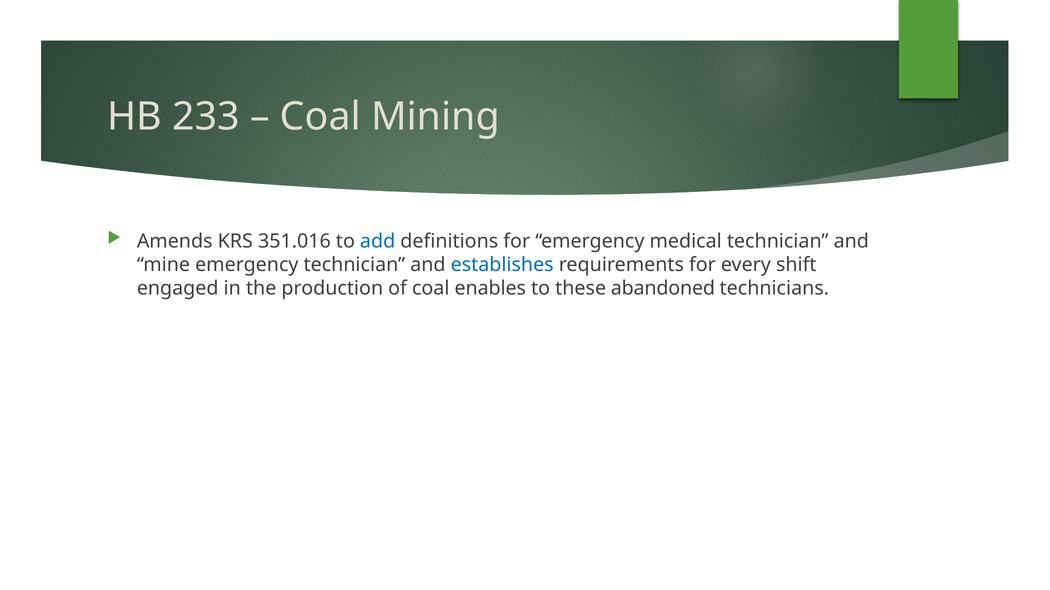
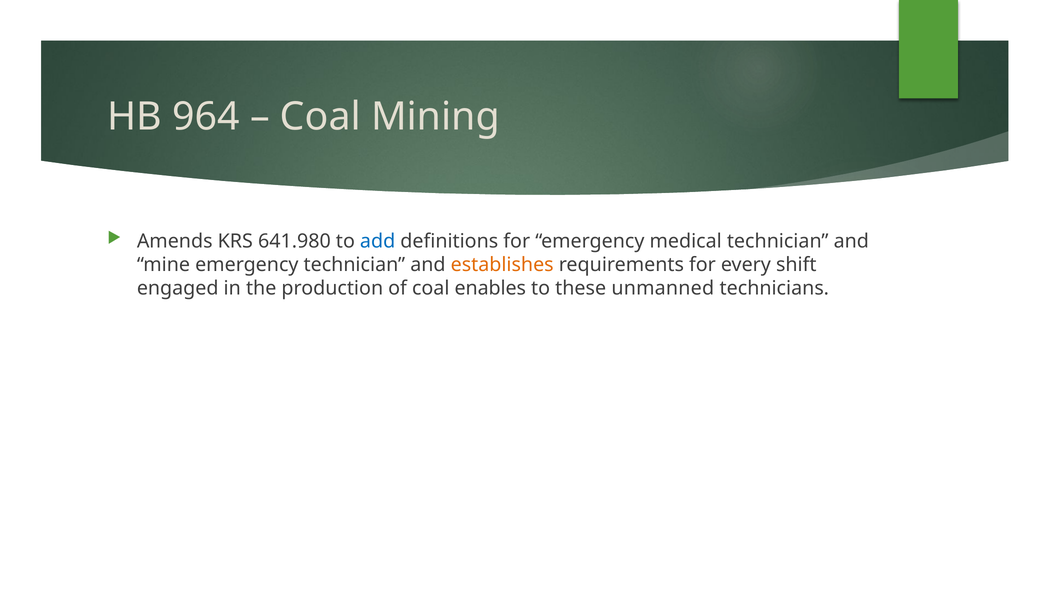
233: 233 -> 964
351.016: 351.016 -> 641.980
establishes colour: blue -> orange
abandoned: abandoned -> unmanned
